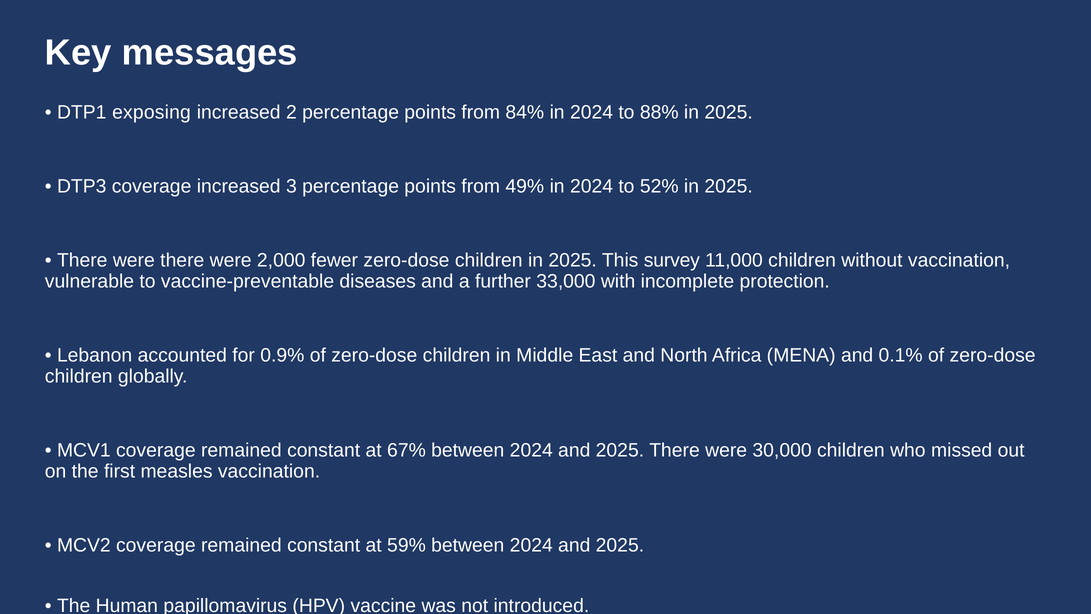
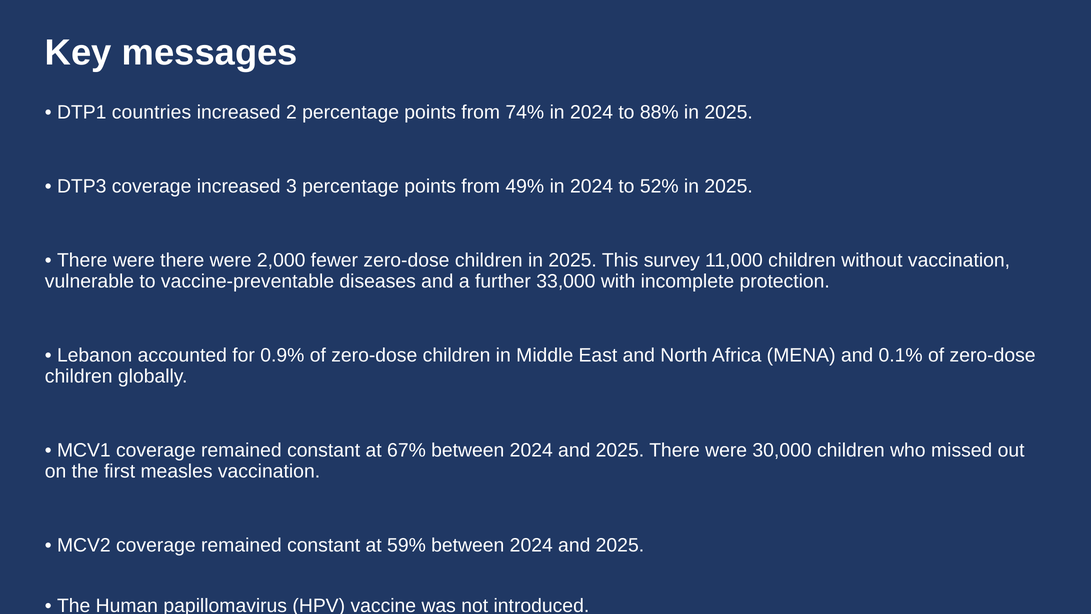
exposing: exposing -> countries
84%: 84% -> 74%
